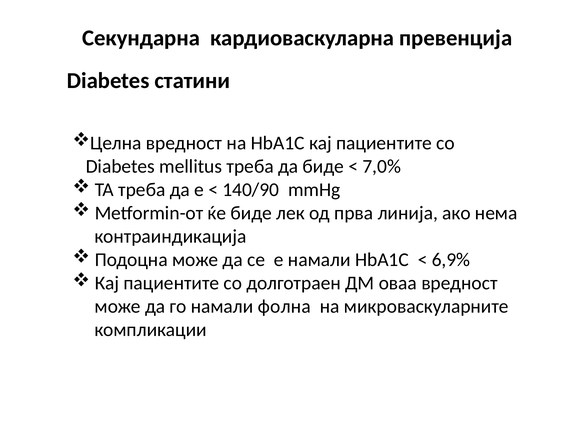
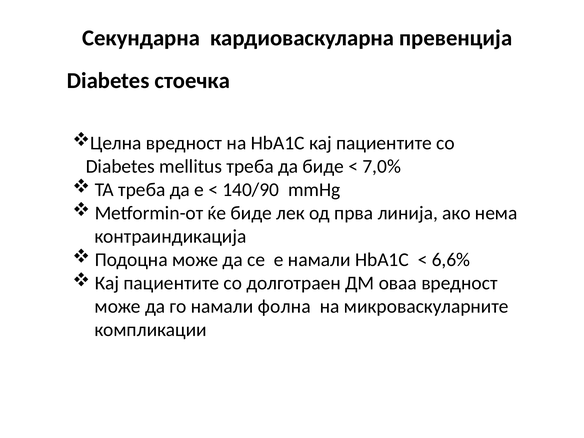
статини: статини -> стоечка
6,9%: 6,9% -> 6,6%
